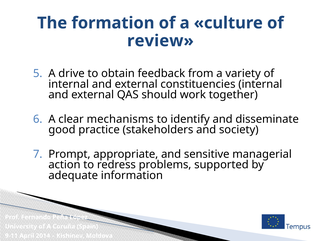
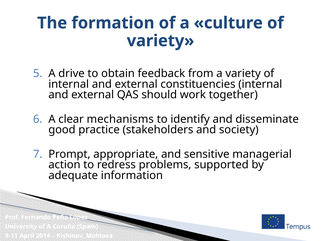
review at (160, 41): review -> variety
